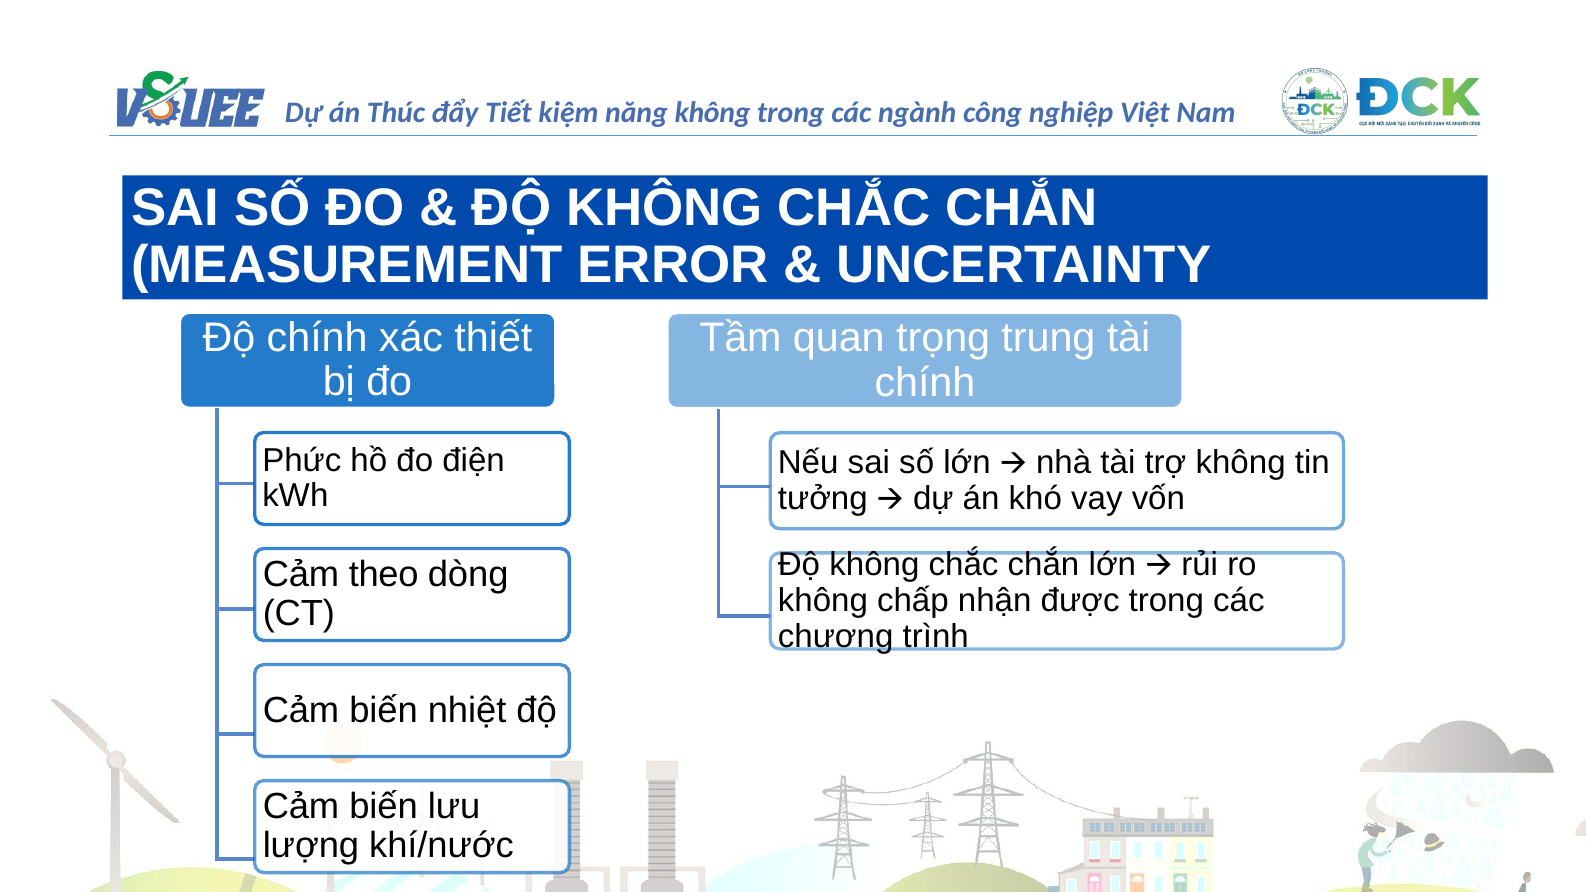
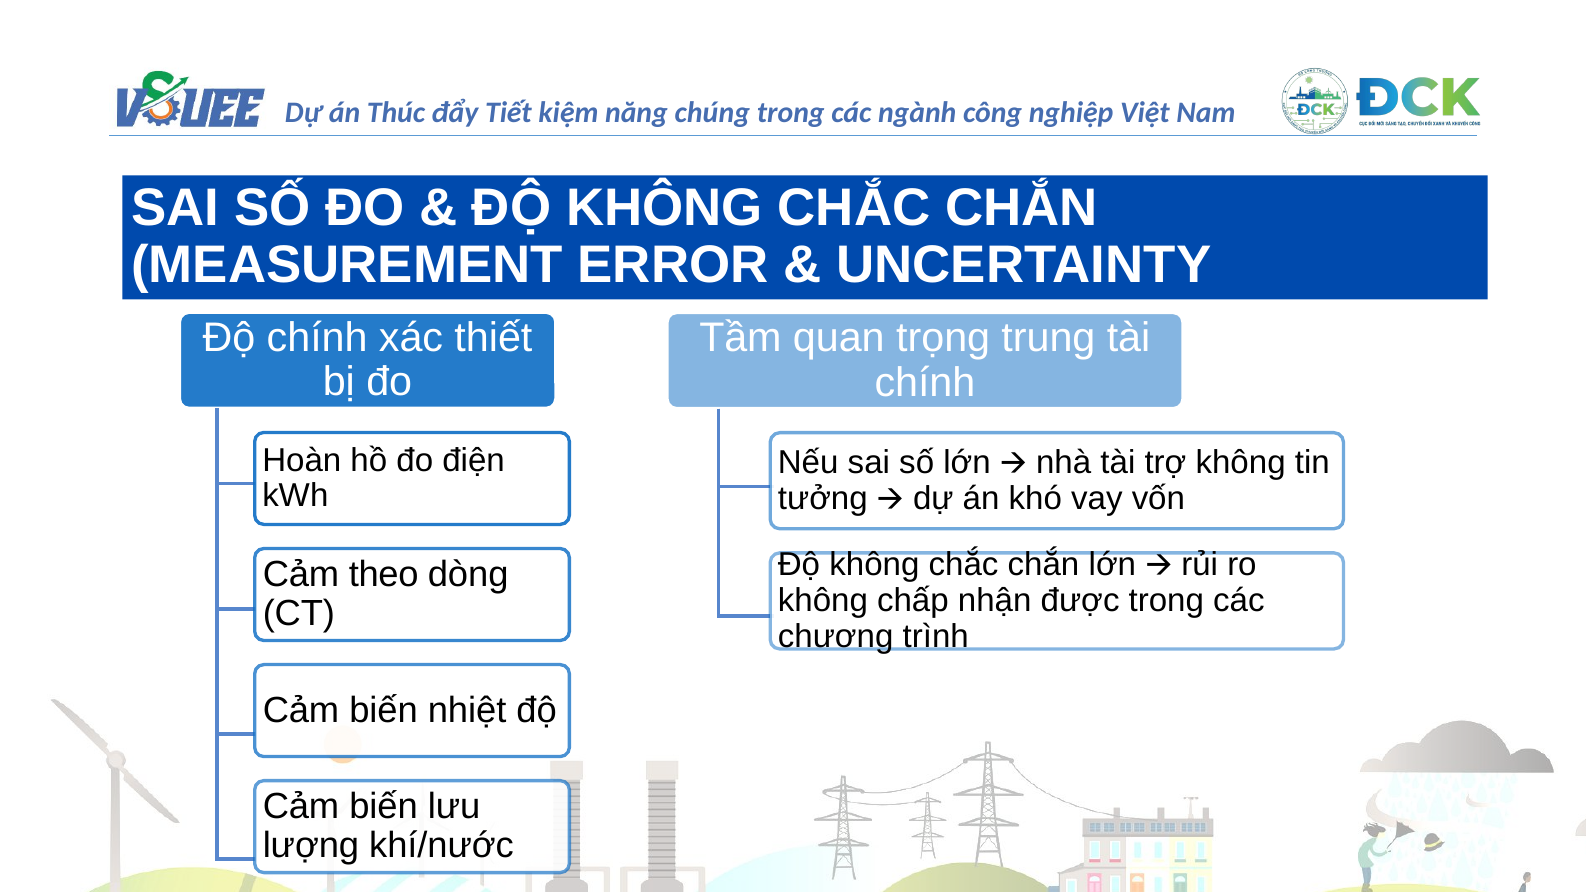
không at (712, 113): không -> chúng
Phức: Phức -> Hoàn
